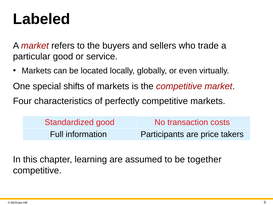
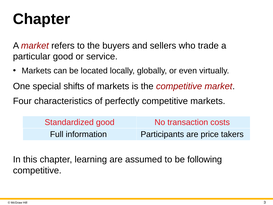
Labeled at (42, 19): Labeled -> Chapter
together: together -> following
